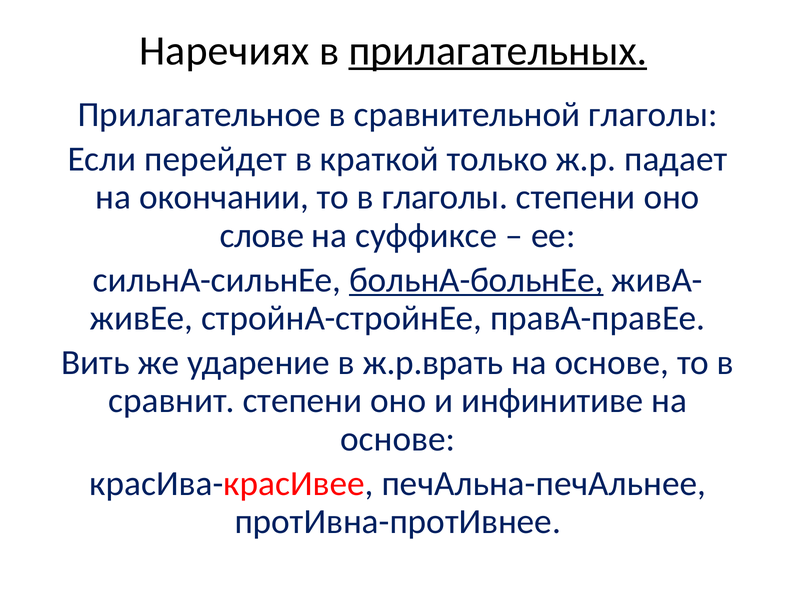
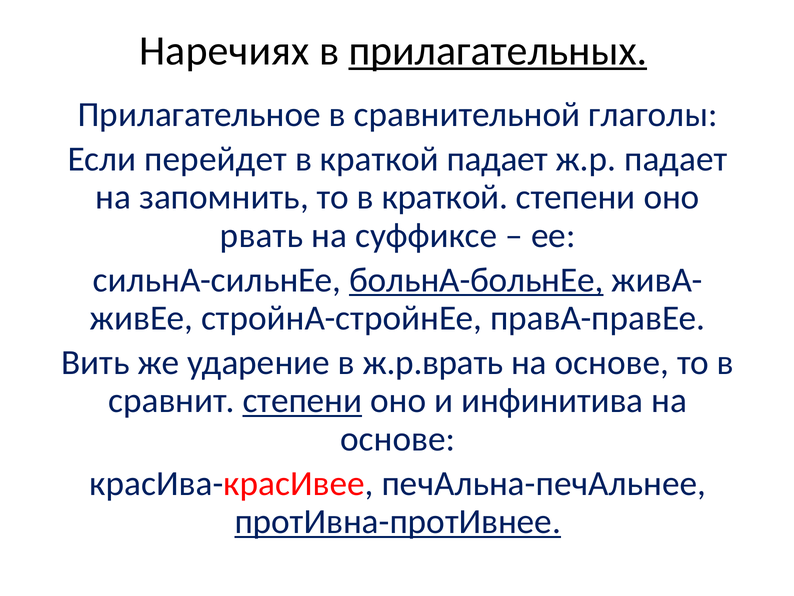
краткой только: только -> падает
окончании: окончании -> запомнить
то в глаголы: глаголы -> краткой
слове: слове -> рвать
степени at (302, 400) underline: none -> present
инфинитиве: инфинитиве -> инфинитива
протИвна-протИвнее underline: none -> present
